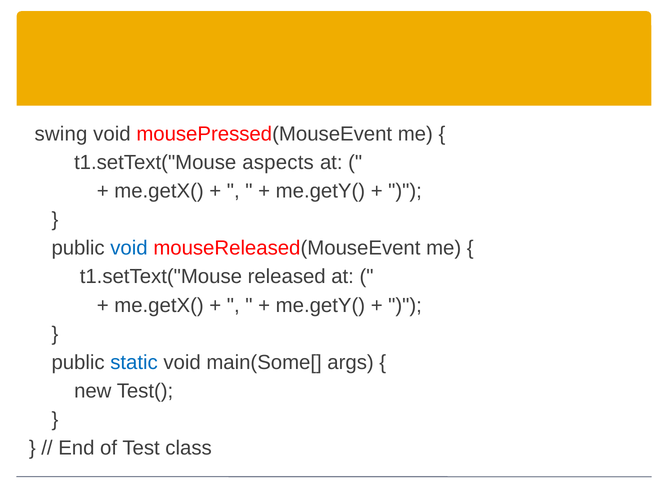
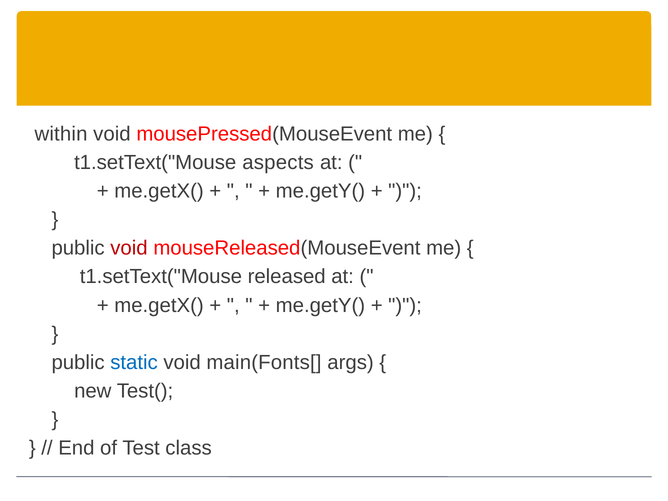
swing: swing -> within
void at (129, 248) colour: blue -> red
main(Some[: main(Some[ -> main(Fonts[
